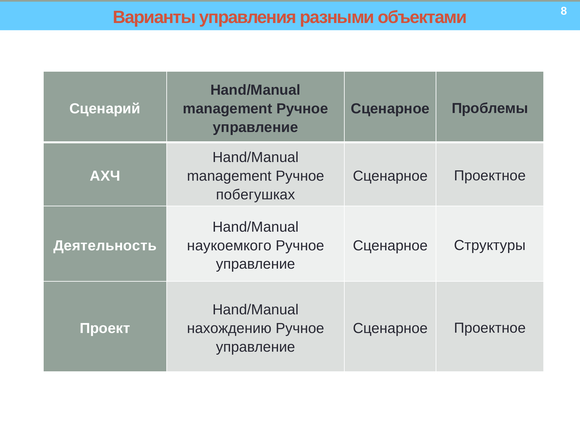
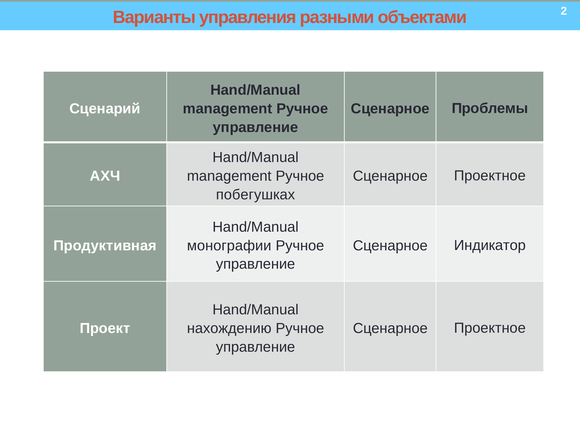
8: 8 -> 2
Деятельность: Деятельность -> Продуктивная
наукоемкого: наукоемкого -> монографии
Структуры: Структуры -> Индикатор
